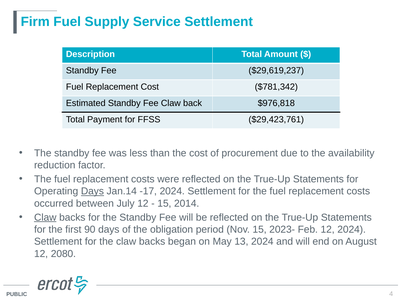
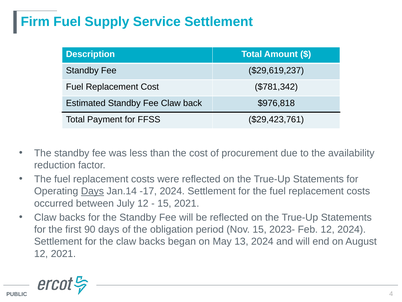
15 2014: 2014 -> 2021
Claw at (45, 217) underline: present -> none
12 2080: 2080 -> 2021
